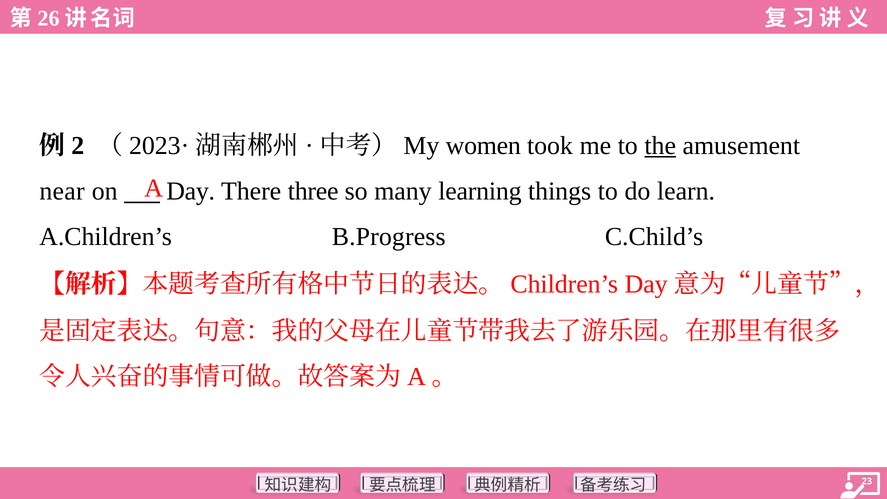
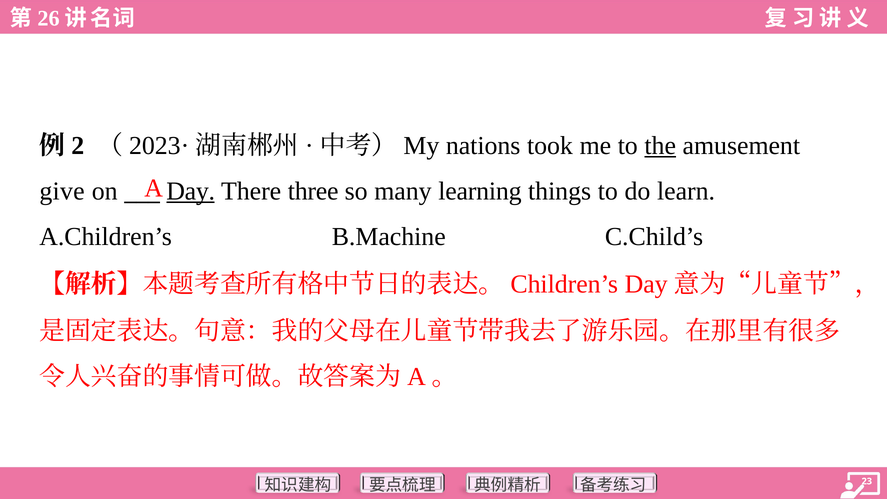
women: women -> nations
near: near -> give
Day underline: none -> present
B.Progress: B.Progress -> B.Machine
